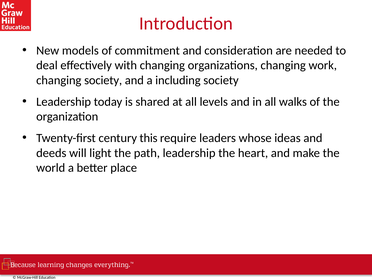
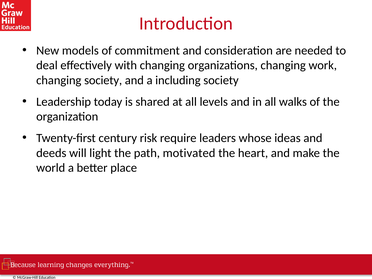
this: this -> risk
path leadership: leadership -> motivated
